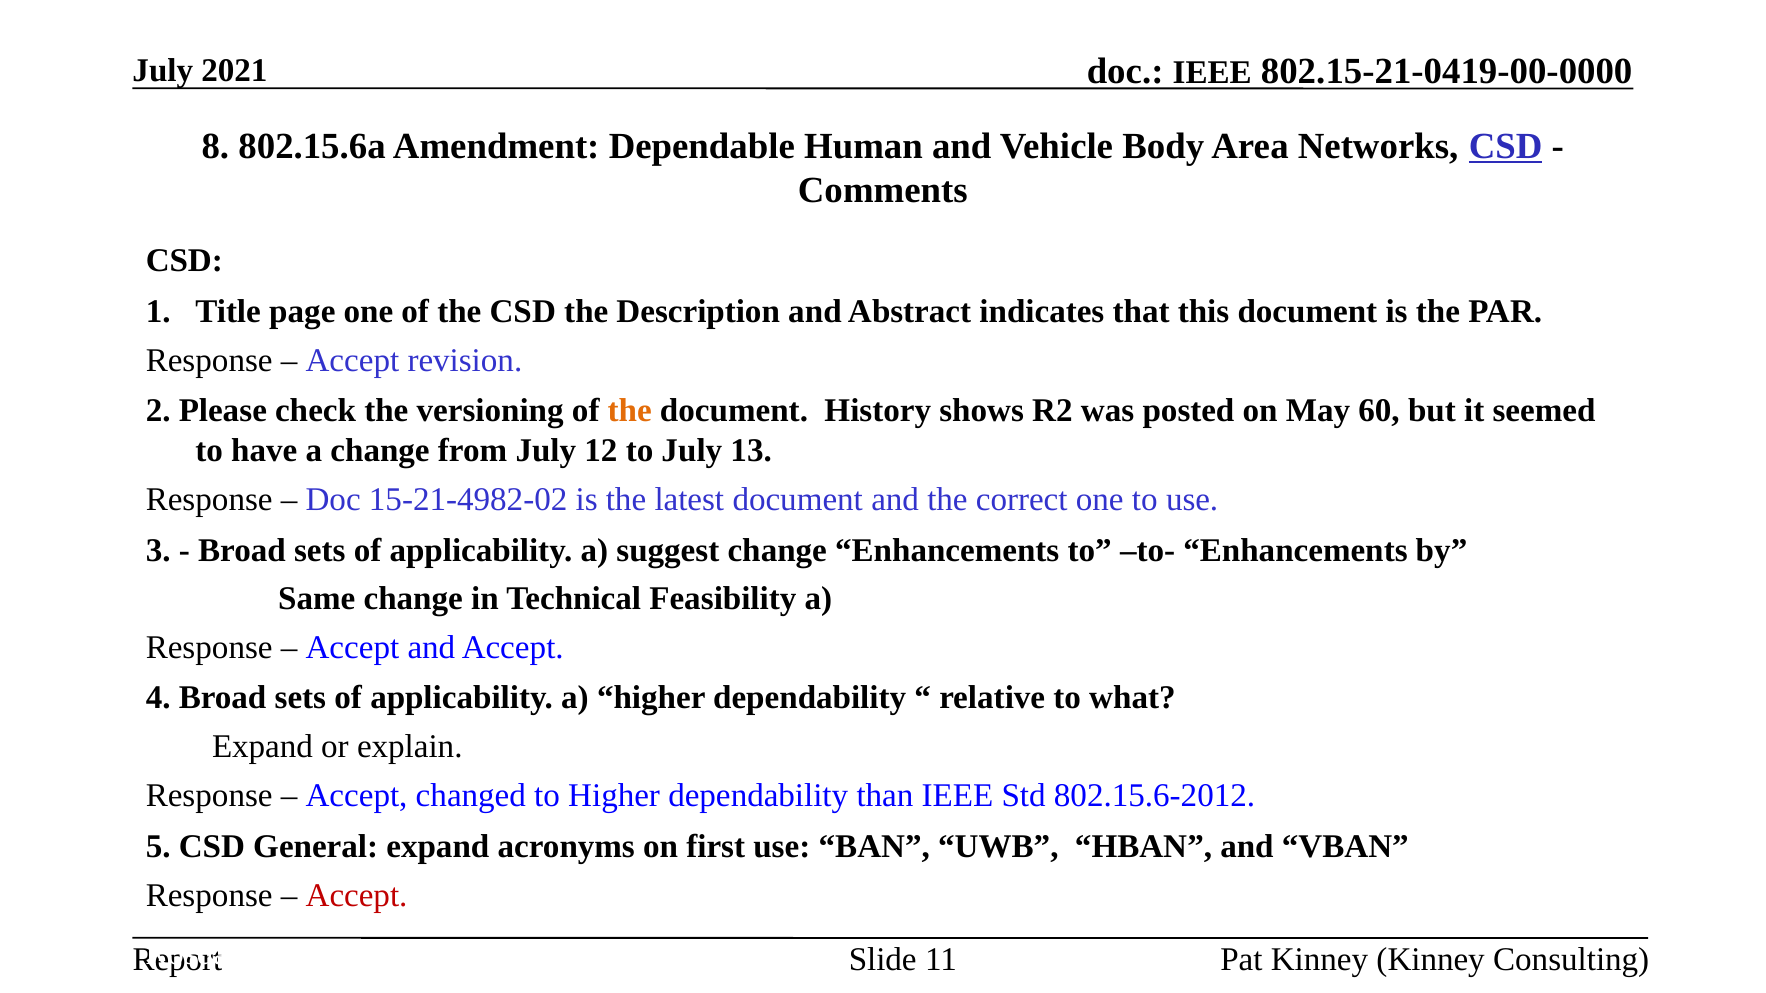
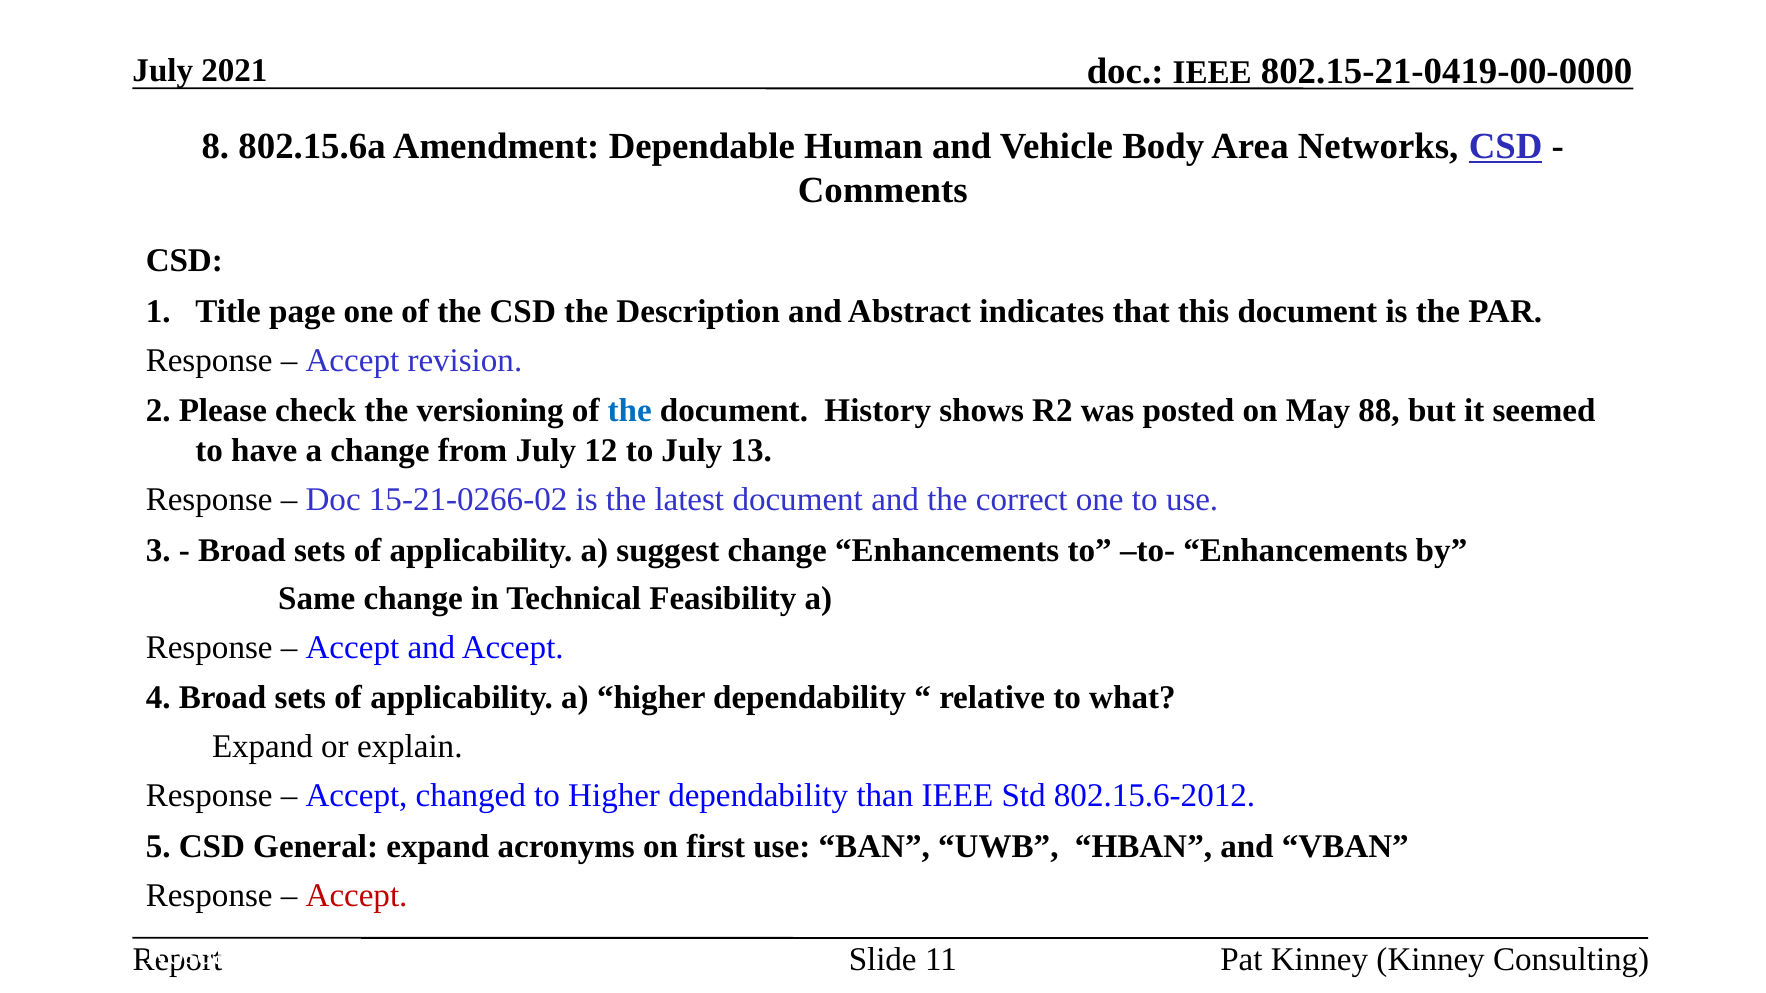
the at (630, 411) colour: orange -> blue
60: 60 -> 88
15-21-4982-02: 15-21-4982-02 -> 15-21-0266-02
